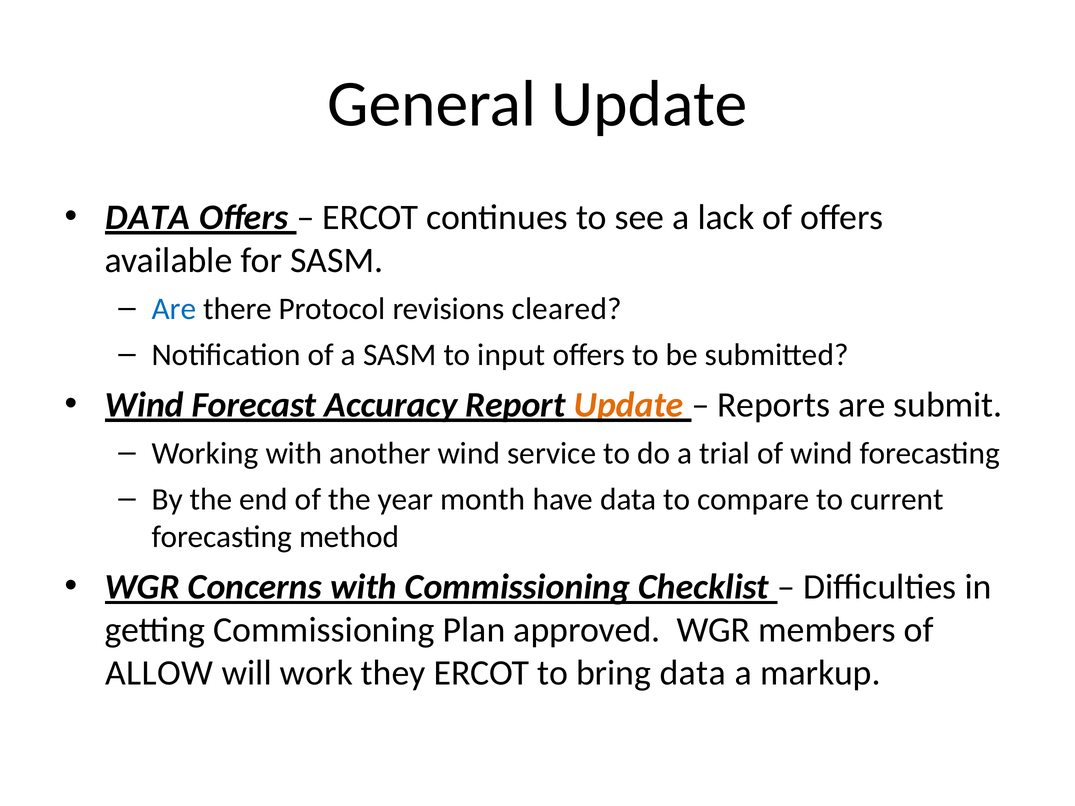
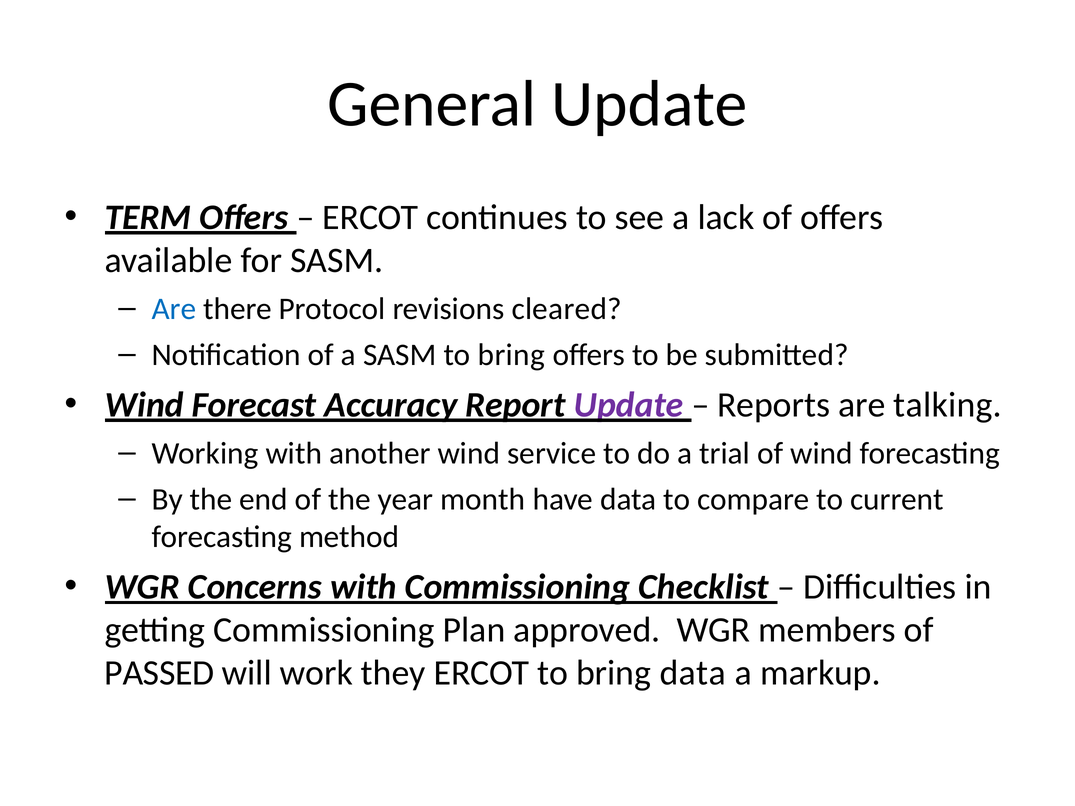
DATA at (148, 218): DATA -> TERM
SASM to input: input -> bring
Update at (629, 405) colour: orange -> purple
submit: submit -> talking
ALLOW: ALLOW -> PASSED
